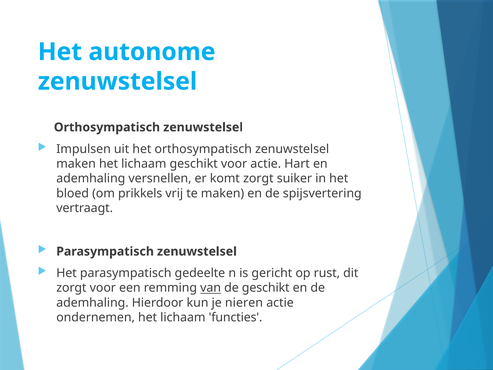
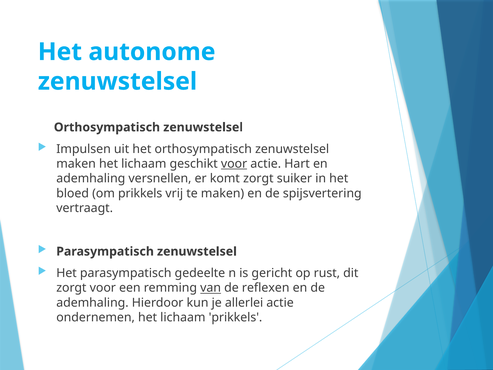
voor at (234, 164) underline: none -> present
de geschikt: geschikt -> reflexen
nieren: nieren -> allerlei
lichaam functies: functies -> prikkels
